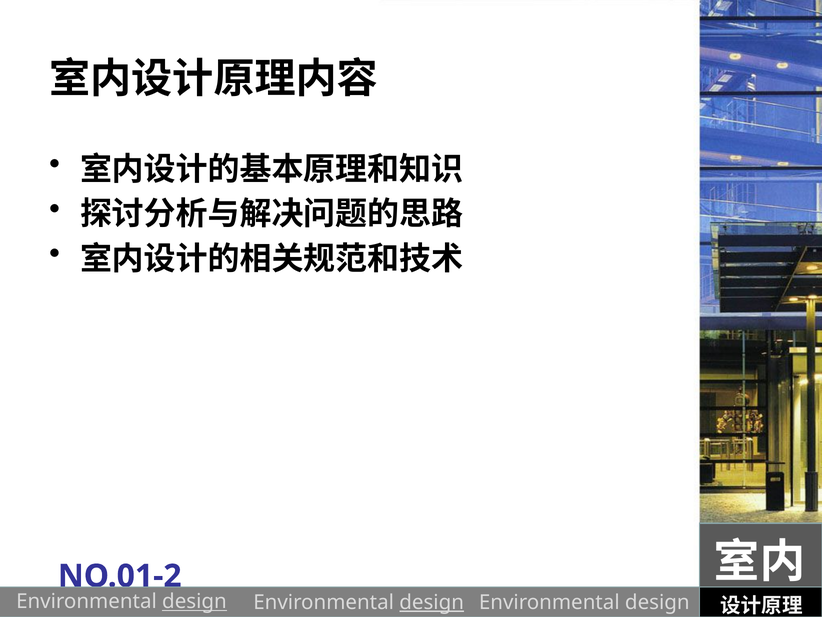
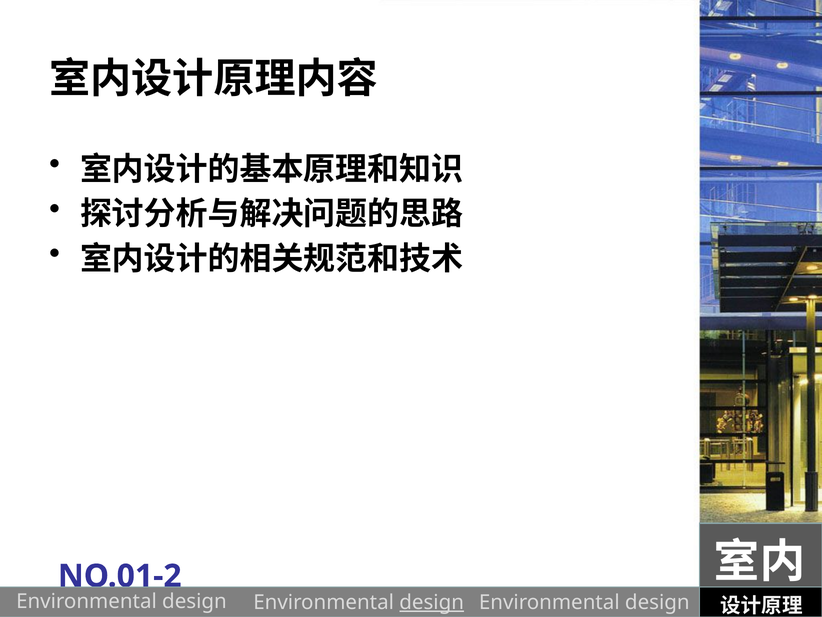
design at (194, 601) underline: present -> none
